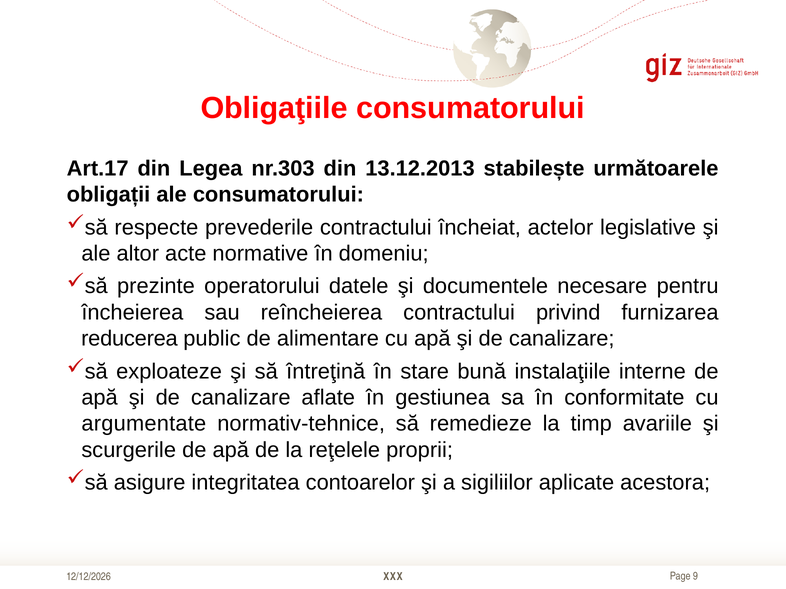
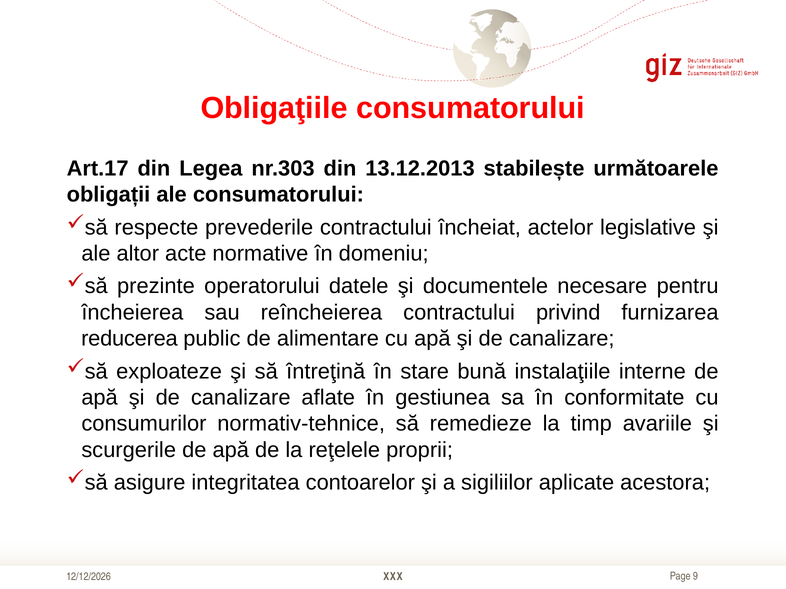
argumentate: argumentate -> consumurilor
